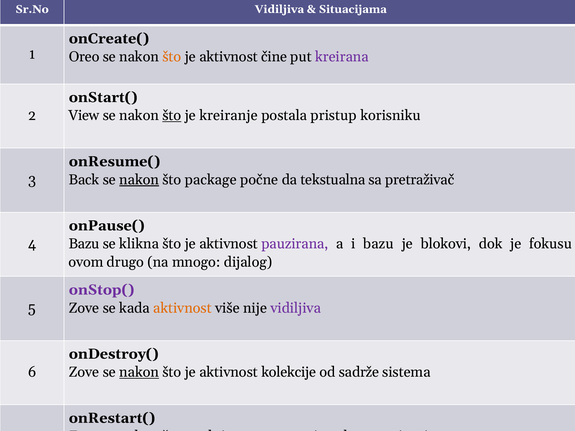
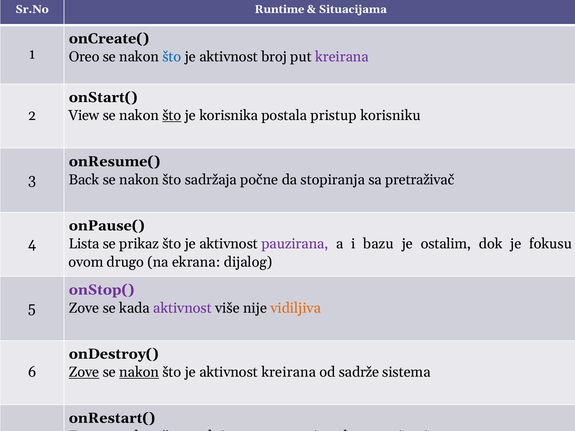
Sr.No Vidiljiva: Vidiljiva -> Runtime
što at (172, 57) colour: orange -> blue
čine: čine -> broj
kreiranje: kreiranje -> korisnika
nakon at (139, 180) underline: present -> none
package: package -> sadržaja
da tekstualna: tekstualna -> stopiranja
Bazu at (84, 244): Bazu -> Lista
klikna: klikna -> prikaz
blokovi: blokovi -> ostalim
mnogo: mnogo -> ekrana
aktivnost at (182, 308) colour: orange -> purple
vidiljiva at (296, 308) colour: purple -> orange
Zove at (84, 372) underline: none -> present
aktivnost kolekcije: kolekcije -> kreirana
